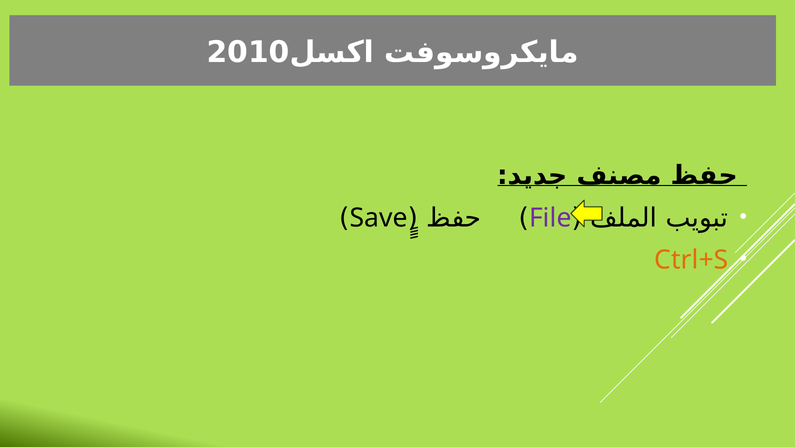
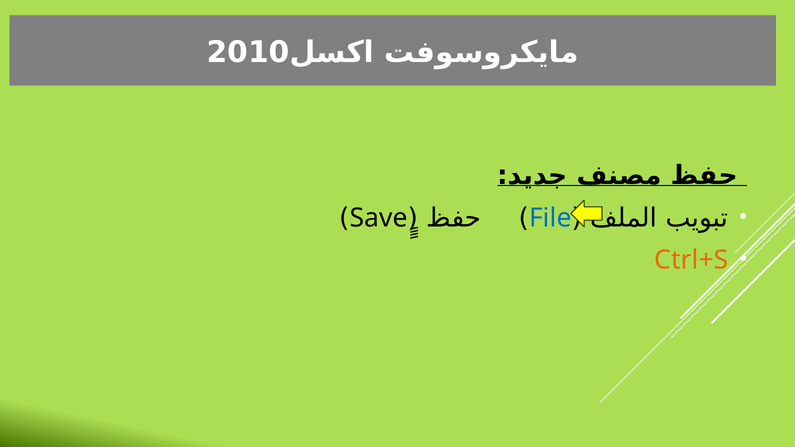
File colour: purple -> blue
